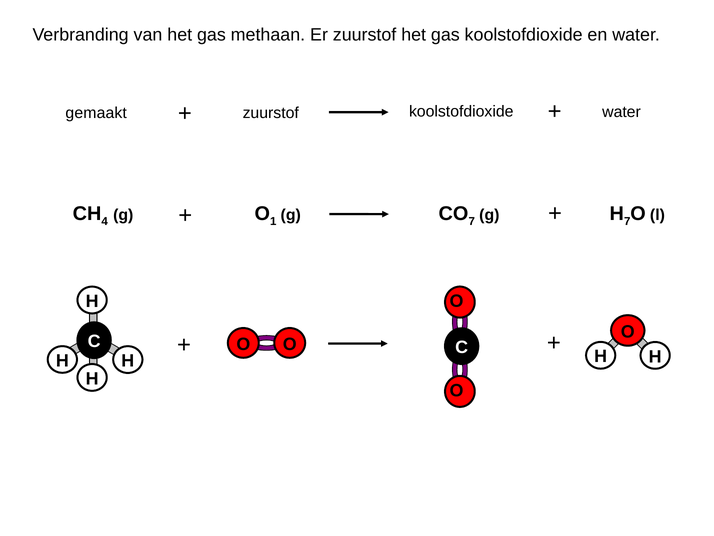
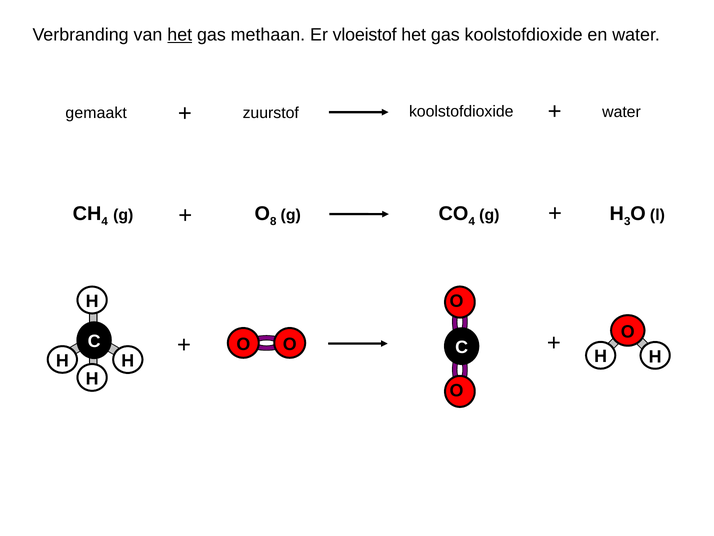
het at (180, 35) underline: none -> present
Er zuurstof: zuurstof -> vloeistof
1: 1 -> 8
7 at (472, 221): 7 -> 4
H 7: 7 -> 3
